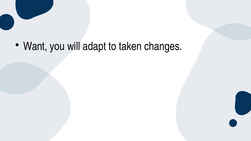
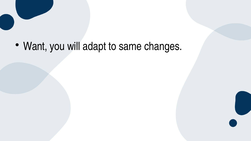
taken: taken -> same
